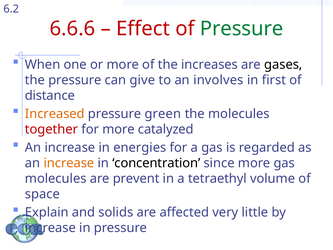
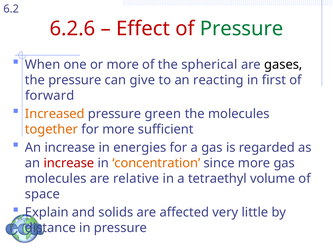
6.6.6: 6.6.6 -> 6.2.6
increases: increases -> spherical
involves: involves -> reacting
distance: distance -> forward
together colour: red -> orange
catalyzed: catalyzed -> sufficient
increase at (69, 163) colour: orange -> red
concentration colour: black -> orange
prevent: prevent -> relative
increase at (50, 228): increase -> distance
